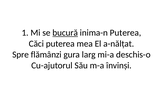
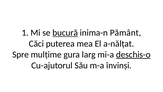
inima-n Puterea: Puterea -> Pământ
flămânzi: flămânzi -> mulțime
deschis-o underline: none -> present
